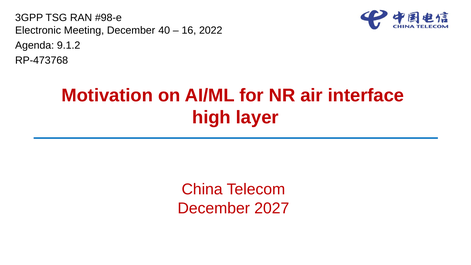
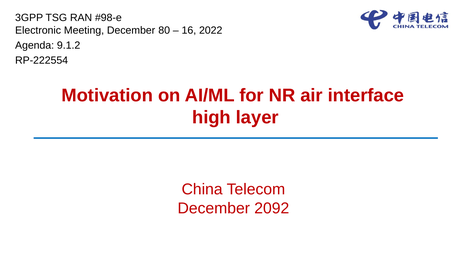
40: 40 -> 80
RP-473768: RP-473768 -> RP-222554
2027: 2027 -> 2092
